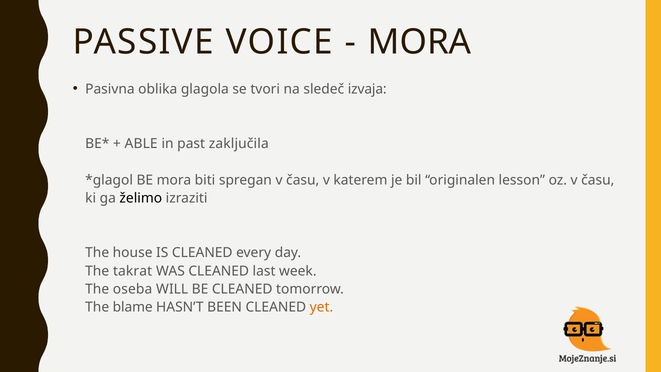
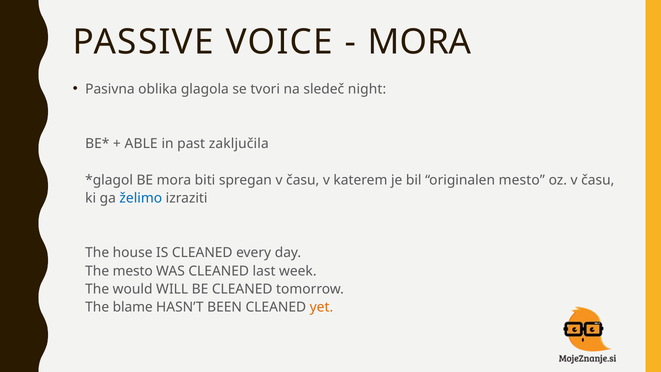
izvaja: izvaja -> night
originalen lesson: lesson -> mesto
želimo colour: black -> blue
The takrat: takrat -> mesto
oseba: oseba -> would
